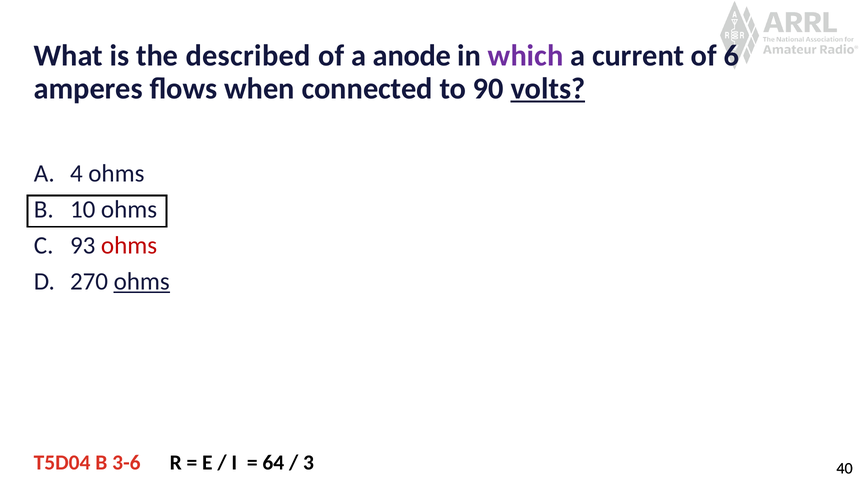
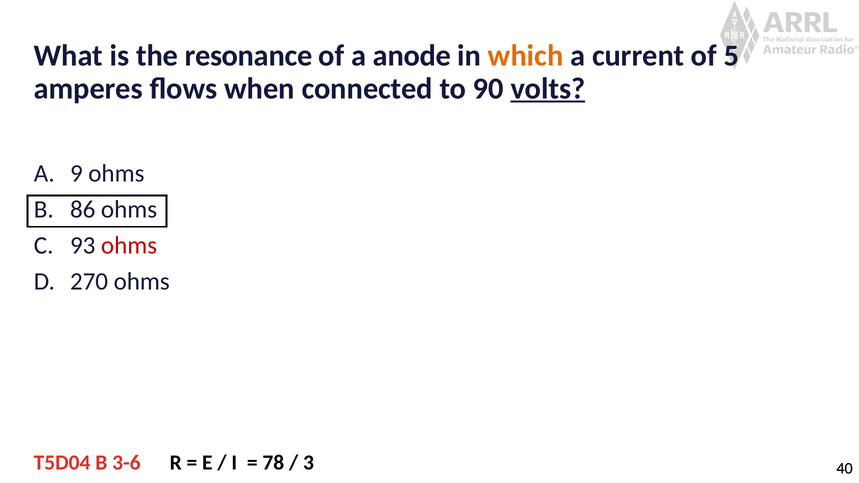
described: described -> resonance
which colour: purple -> orange
6: 6 -> 5
4: 4 -> 9
10: 10 -> 86
ohms at (142, 282) underline: present -> none
64: 64 -> 78
